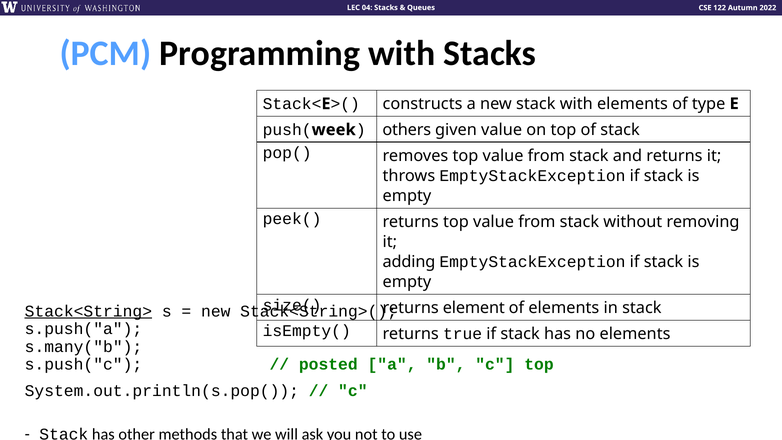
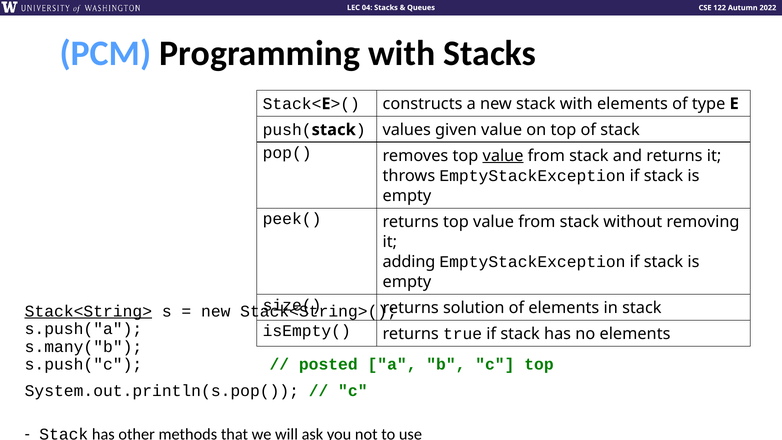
week at (334, 130): week -> stack
others: others -> values
value at (503, 156) underline: none -> present
element: element -> solution
